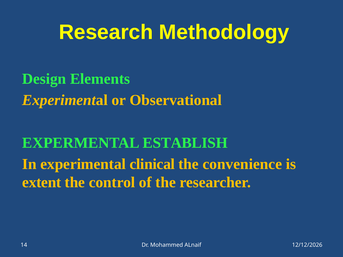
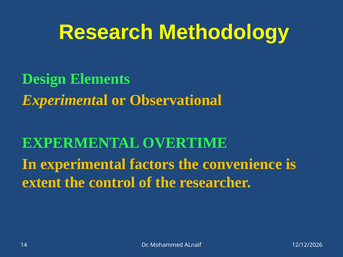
ESTABLISH: ESTABLISH -> OVERTIME
clinical: clinical -> factors
